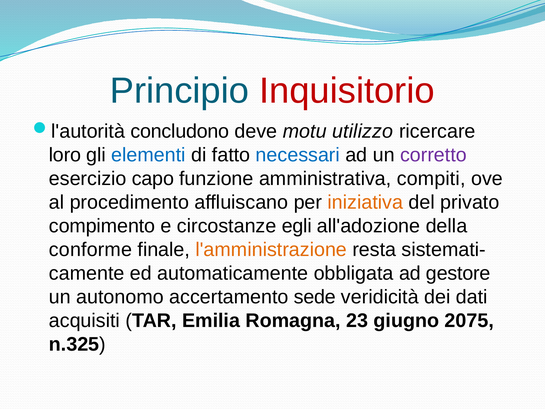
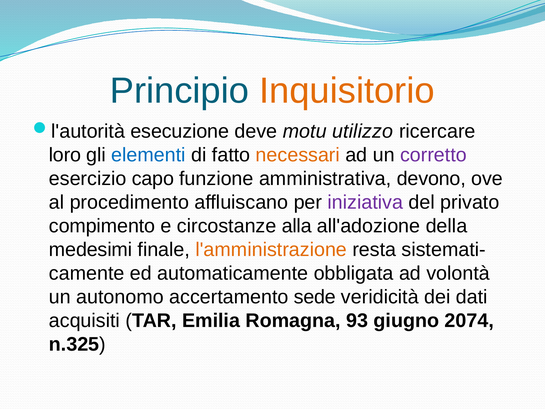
Inquisitorio colour: red -> orange
concludono: concludono -> esecuzione
necessari colour: blue -> orange
compiti: compiti -> devono
iniziativa colour: orange -> purple
egli: egli -> alla
conforme: conforme -> medesimi
gestore: gestore -> volontà
23: 23 -> 93
2075: 2075 -> 2074
